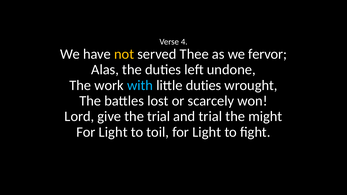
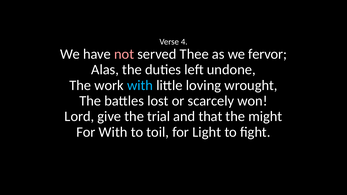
not colour: yellow -> pink
little duties: duties -> loving
and trial: trial -> that
Light at (113, 132): Light -> With
